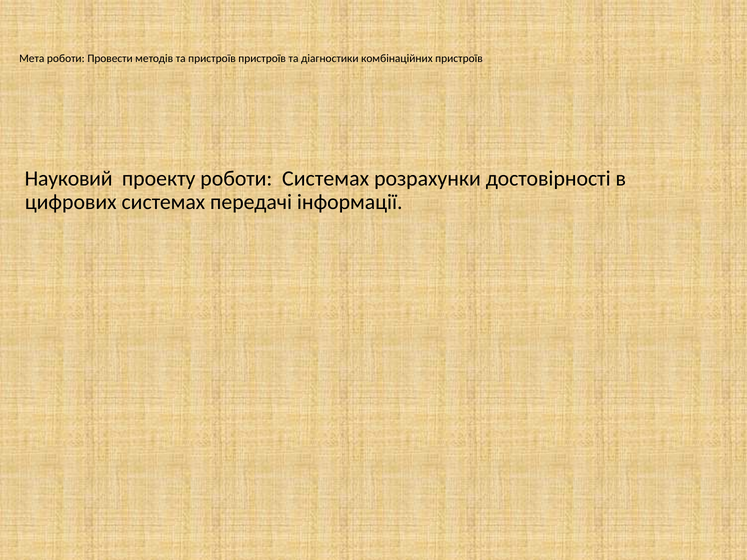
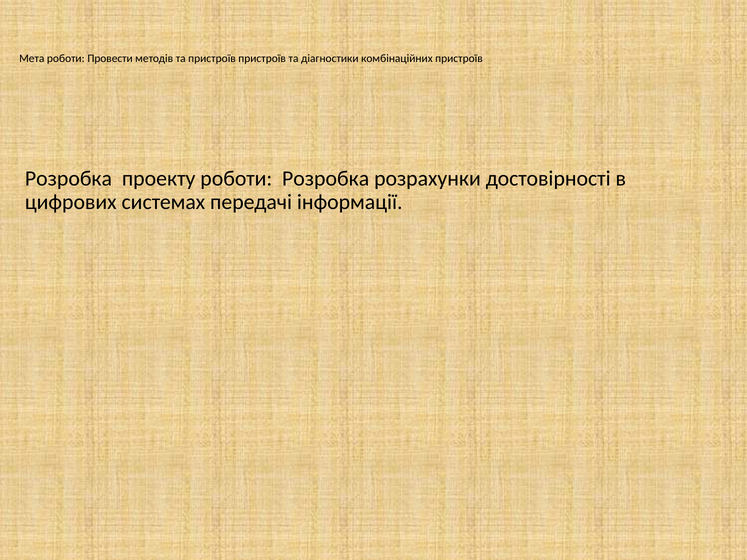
Науковий at (69, 179): Науковий -> Розробка
роботи Системах: Системах -> Розробка
